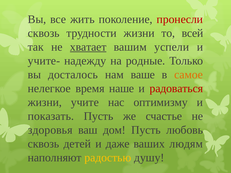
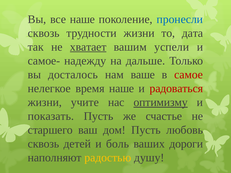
все жить: жить -> наше
пронесли colour: red -> blue
всей: всей -> дата
учите-: учите- -> самое-
родные: родные -> дальше
самое colour: orange -> red
оптимизму underline: none -> present
здоровья: здоровья -> старшего
даже: даже -> боль
людям: людям -> дороги
